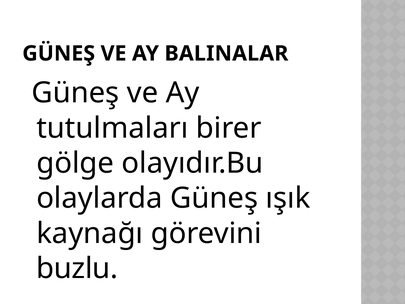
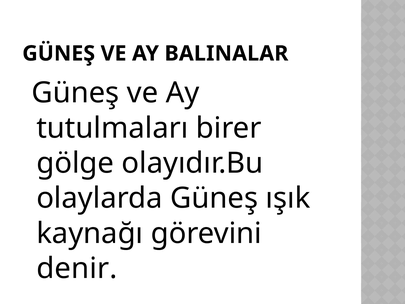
buzlu: buzlu -> denir
